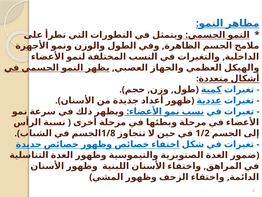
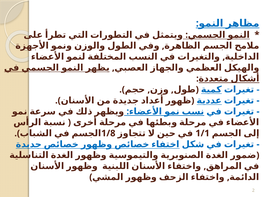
1/2: 1/2 -> 1/1
